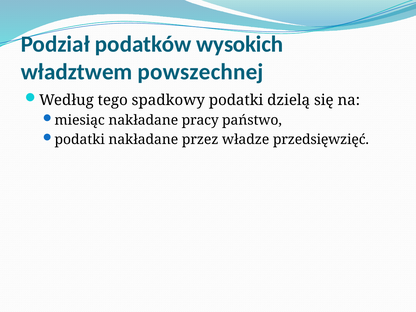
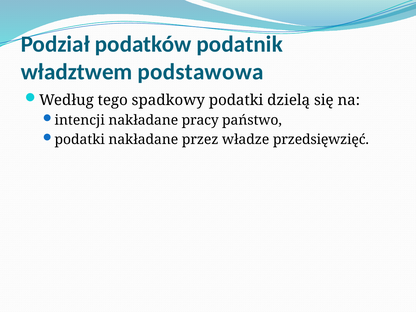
wysokich: wysokich -> podatnik
powszechnej: powszechnej -> podstawowa
miesiąc: miesiąc -> intencji
